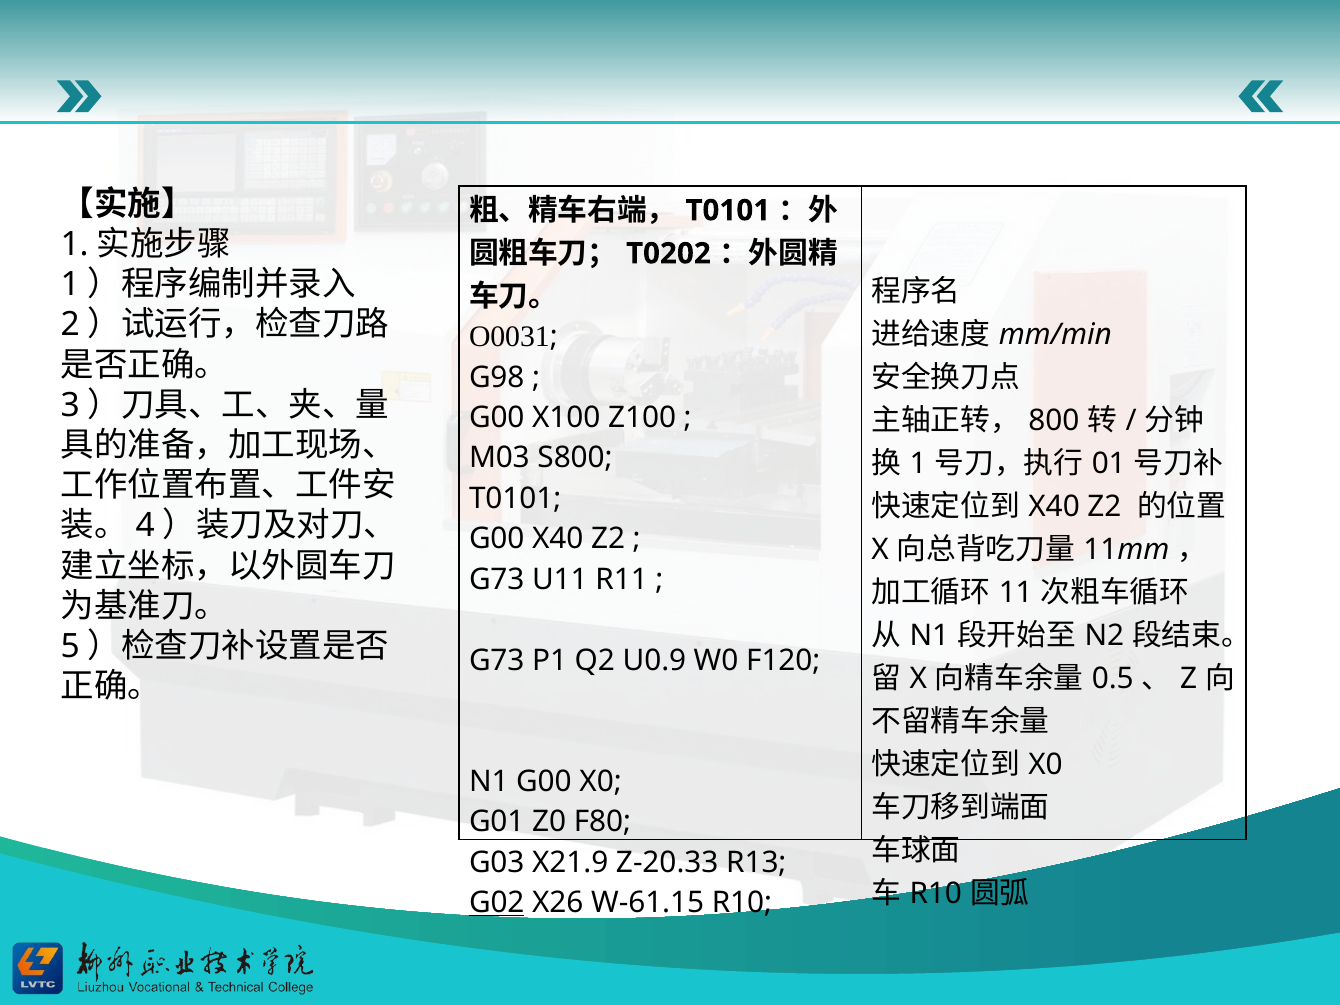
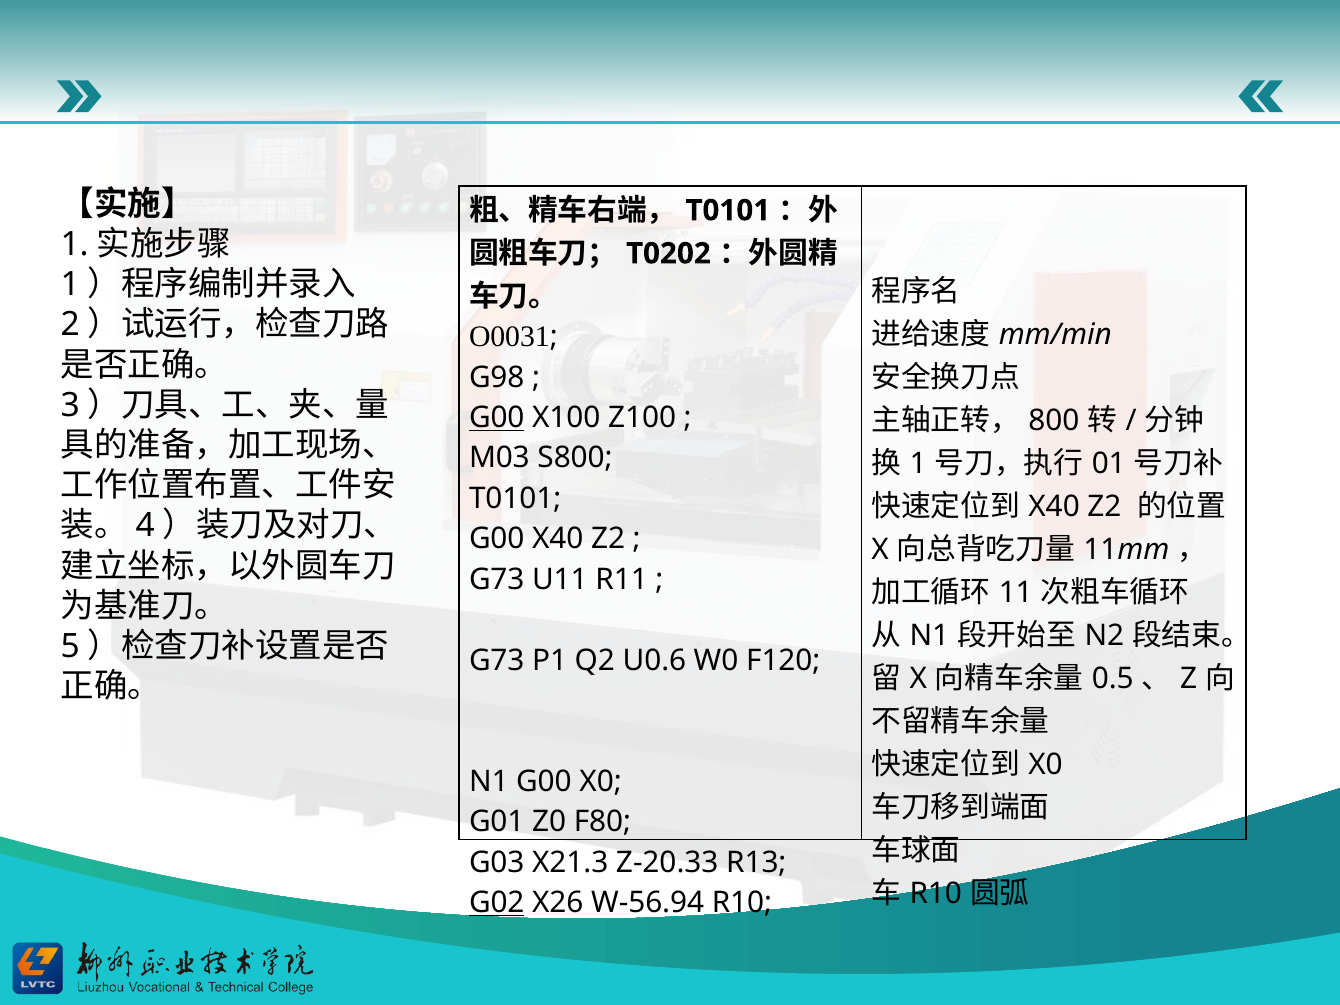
G00 at (497, 418) underline: none -> present
U0.9: U0.9 -> U0.6
X21.9: X21.9 -> X21.3
W-61.15: W-61.15 -> W-56.94
